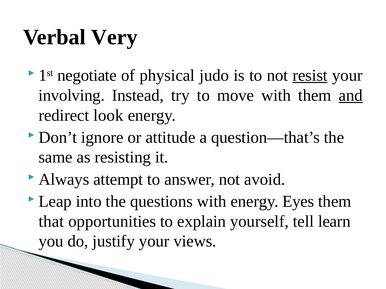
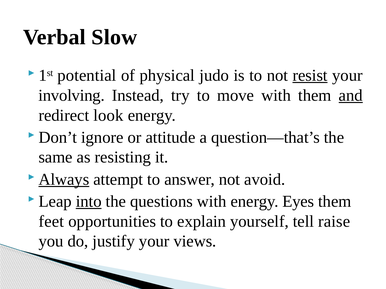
Very: Very -> Slow
negotiate: negotiate -> potential
Always underline: none -> present
into underline: none -> present
that: that -> feet
learn: learn -> raise
